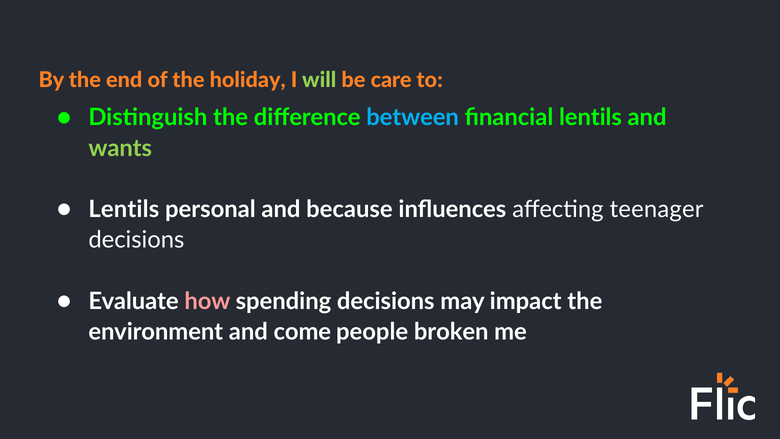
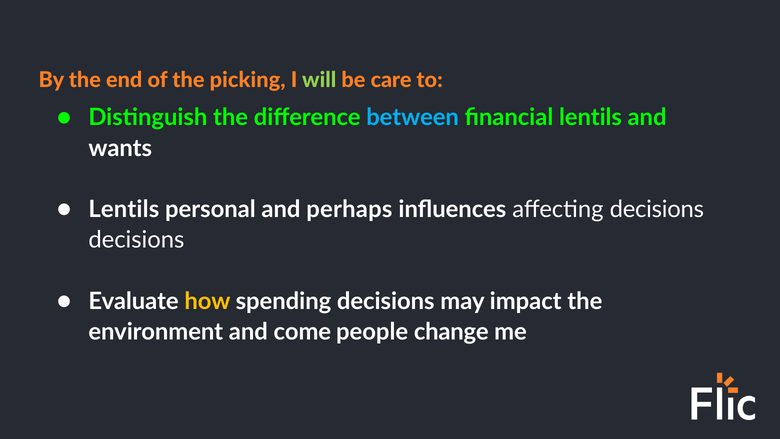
holiday: holiday -> picking
wants colour: light green -> white
because: because -> perhaps
affecting teenager: teenager -> decisions
how colour: pink -> yellow
broken: broken -> change
